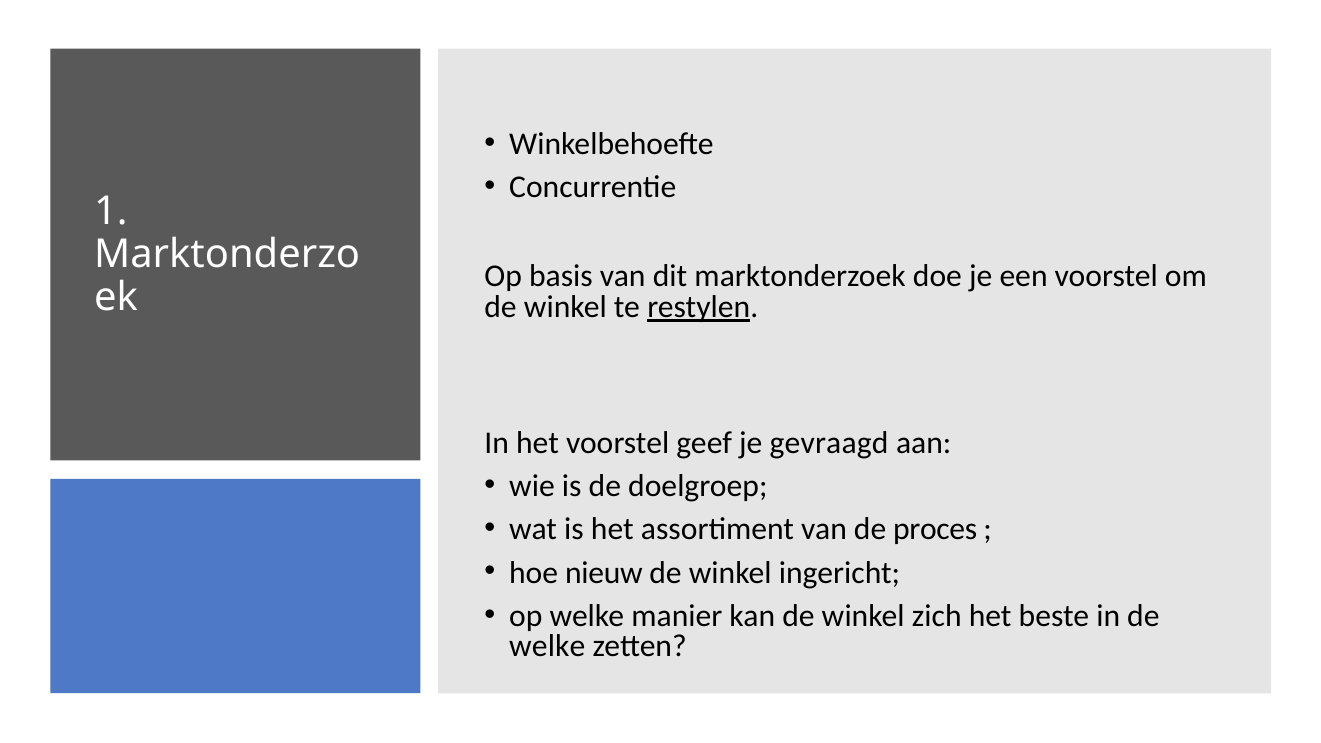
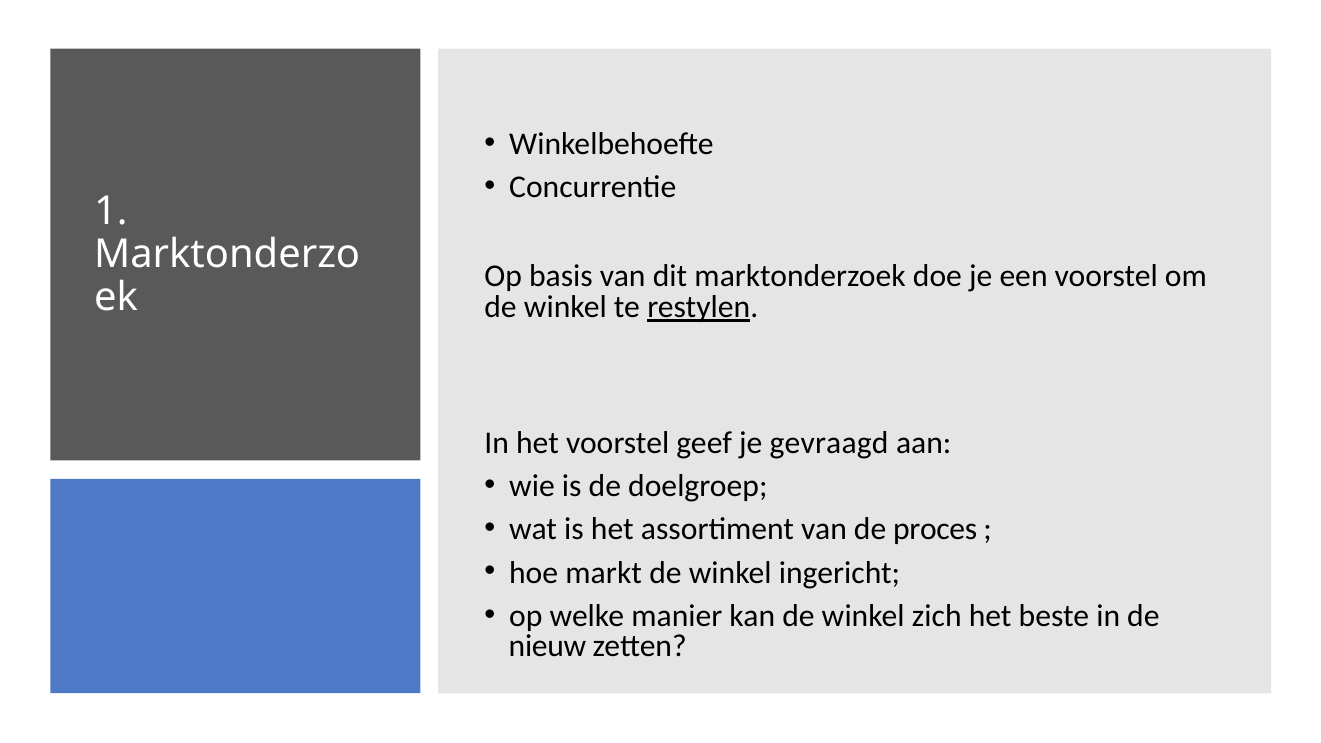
nieuw: nieuw -> markt
welke at (547, 646): welke -> nieuw
